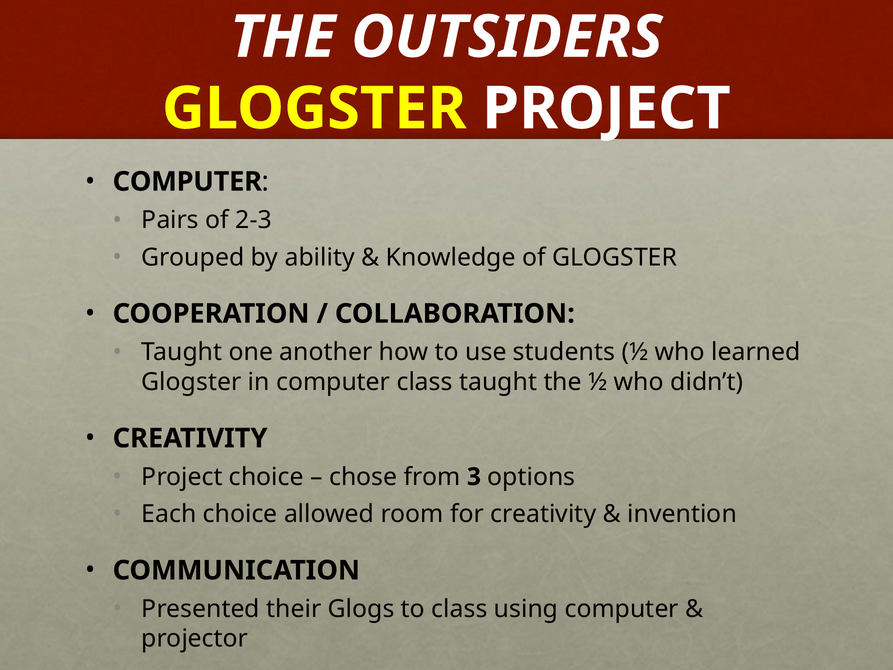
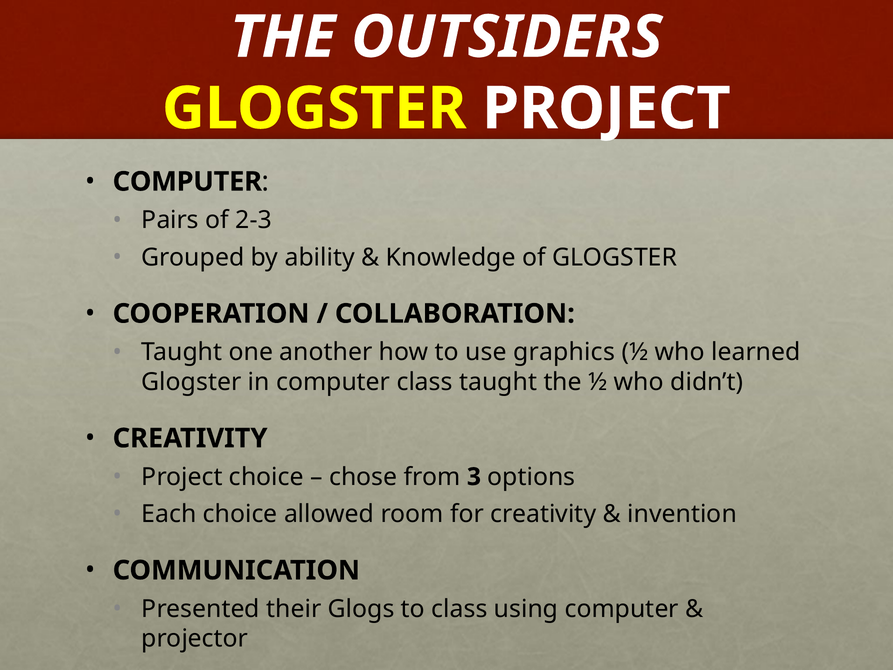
students: students -> graphics
